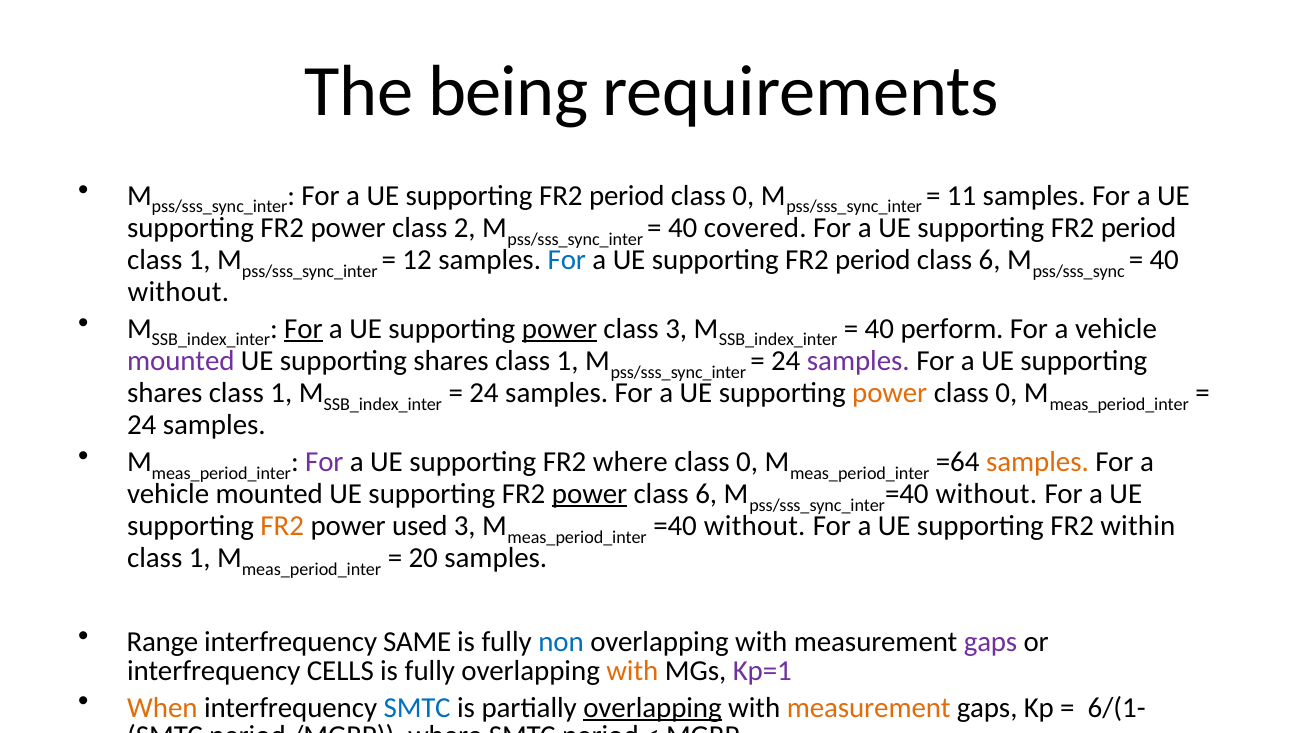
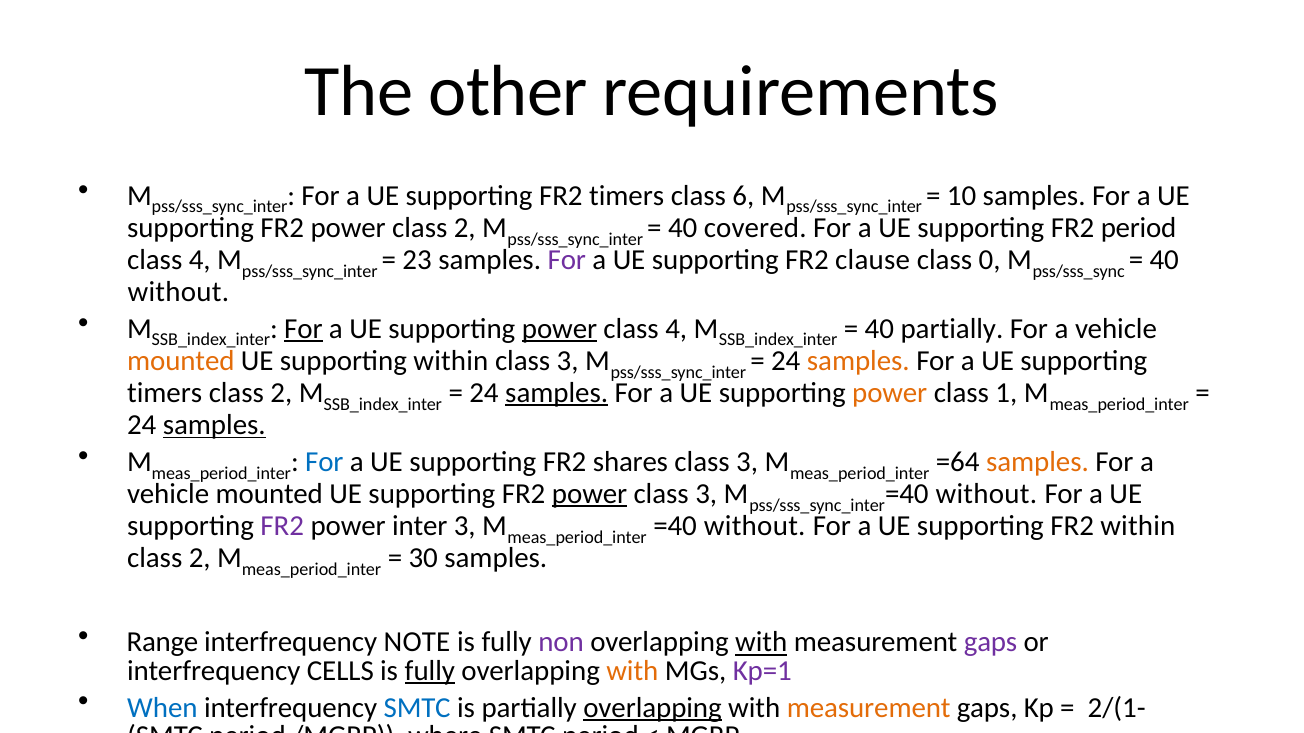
being: being -> other
period at (627, 196): period -> timers
0 at (743, 196): 0 -> 6
11: 11 -> 10
1 at (200, 260): 1 -> 4
12: 12 -> 23
For at (567, 260) colour: blue -> purple
period at (873, 260): period -> clause
6 at (990, 260): 6 -> 0
3 at (676, 329): 3 -> 4
40 perform: perform -> partially
mounted at (181, 361) colour: purple -> orange
shares at (451, 361): shares -> within
1 at (568, 361): 1 -> 3
samples at (858, 361) colour: purple -> orange
shares at (165, 393): shares -> timers
1 at (281, 393): 1 -> 2
samples at (557, 393) underline: none -> present
0 at (1006, 393): 0 -> 1
samples at (214, 425) underline: none -> present
For at (324, 462) colour: purple -> blue
FR2 where: where -> shares
0 at (747, 462): 0 -> 3
6 at (706, 494): 6 -> 3
FR2 at (282, 526) colour: orange -> purple
used: used -> inter
1 at (200, 559): 1 -> 2
20: 20 -> 30
SAME: SAME -> NOTE
non colour: blue -> purple
with at (761, 643) underline: none -> present
fully at (430, 671) underline: none -> present
When colour: orange -> blue
6/(1-: 6/(1- -> 2/(1-
